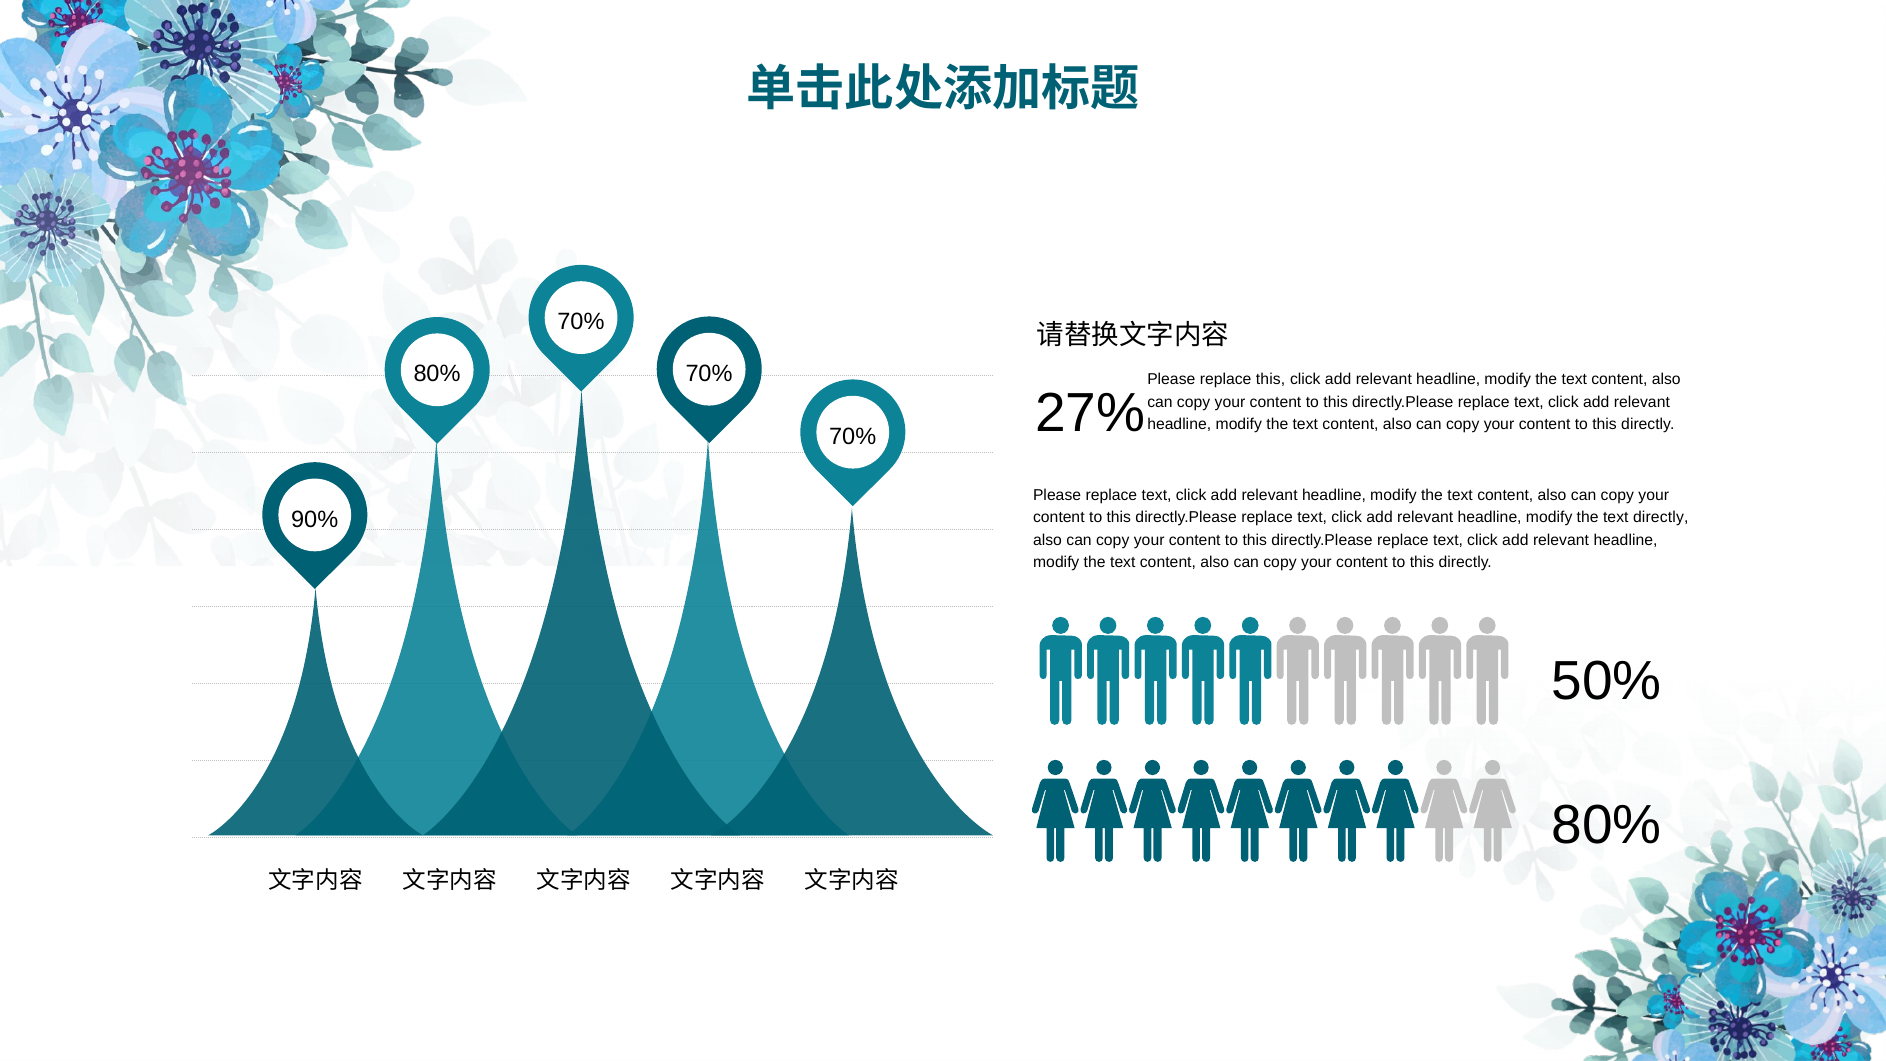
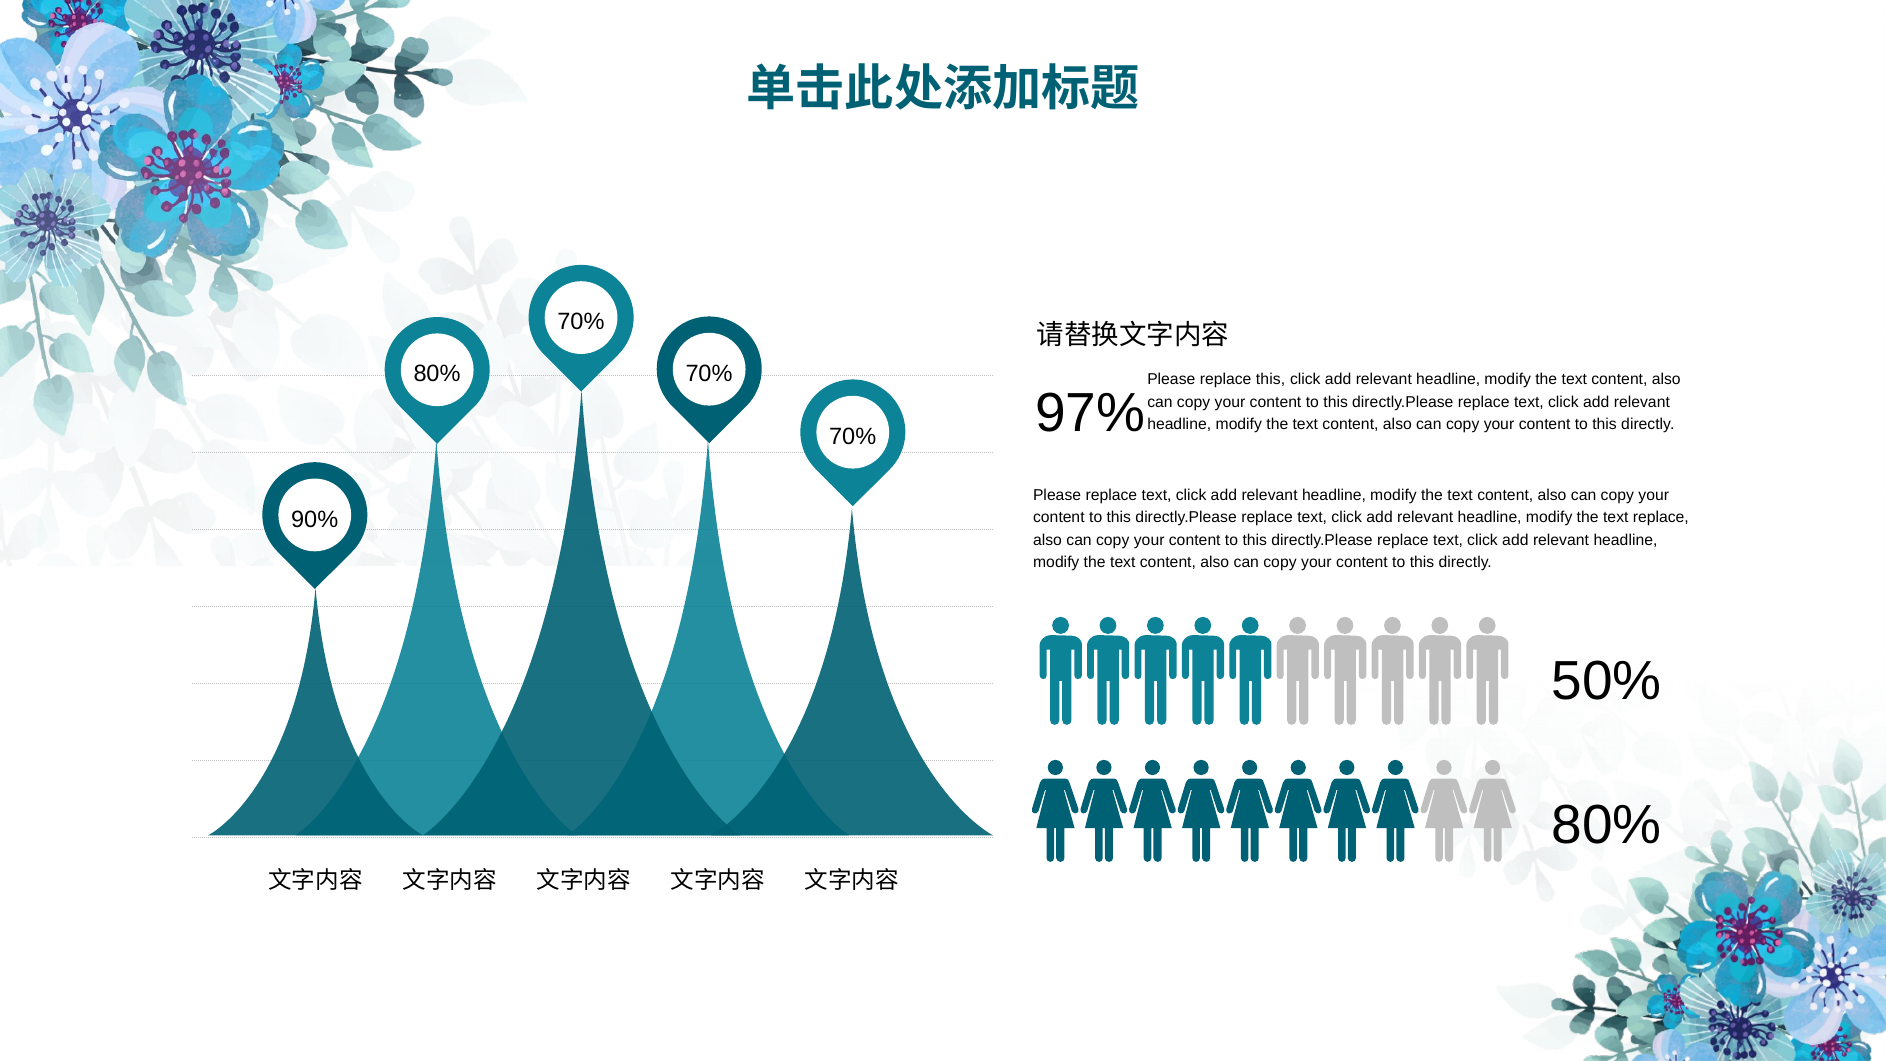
27%: 27% -> 97%
text directly: directly -> replace
